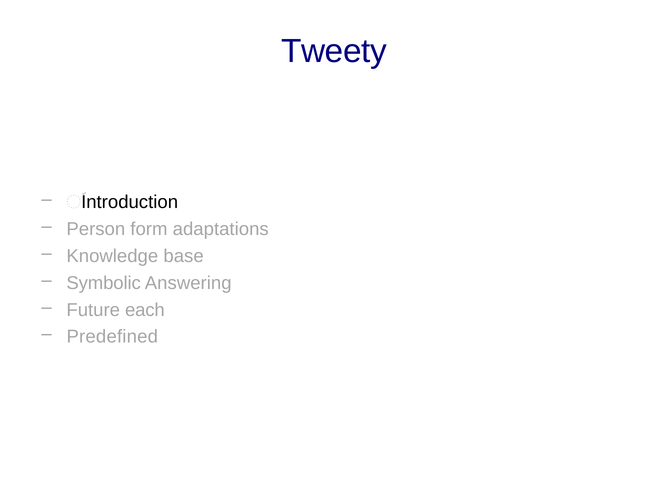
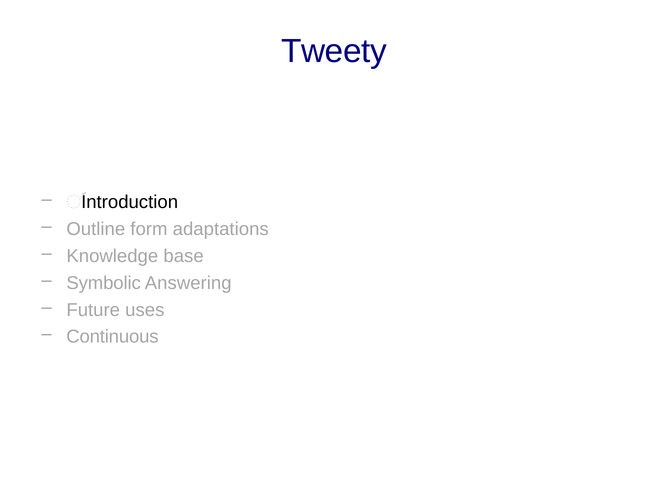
Person: Person -> Outline
each: each -> uses
Predefined: Predefined -> Continuous
